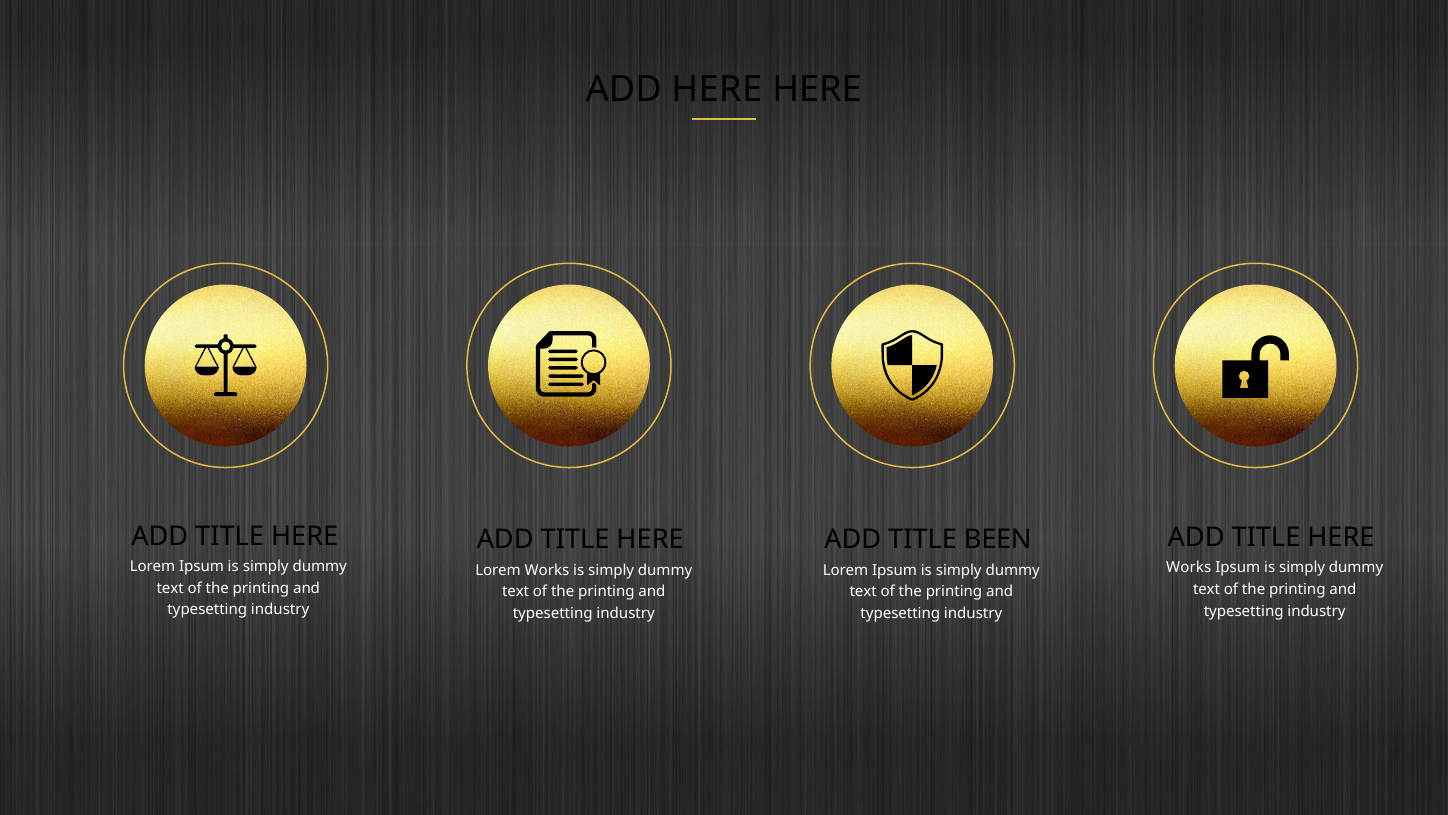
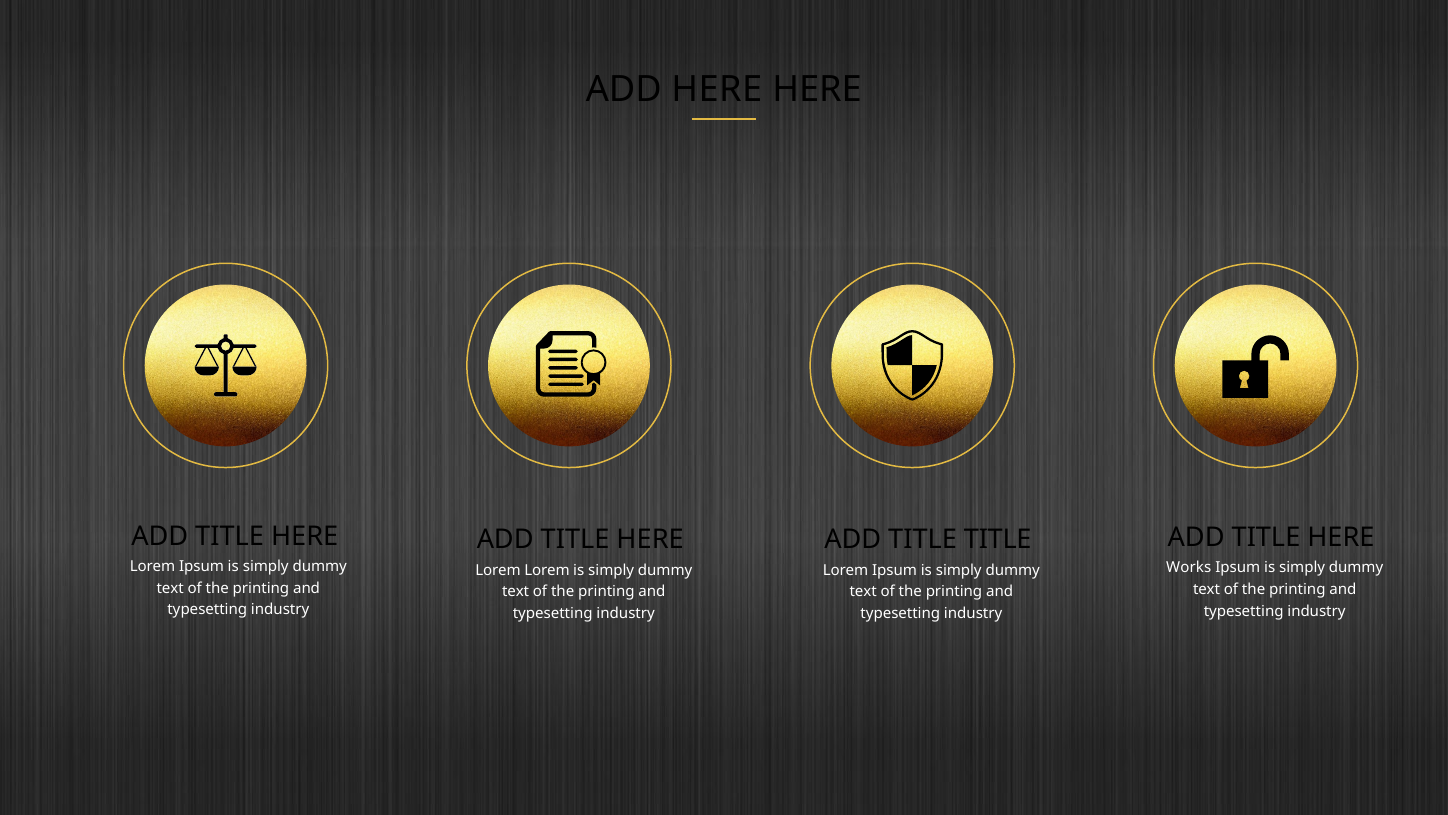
TITLE BEEN: BEEN -> TITLE
Lorem Works: Works -> Lorem
